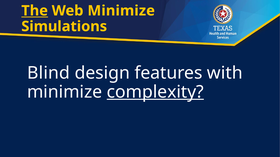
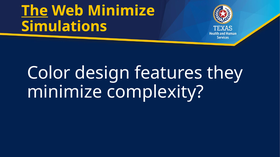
Blind: Blind -> Color
with: with -> they
complexity underline: present -> none
